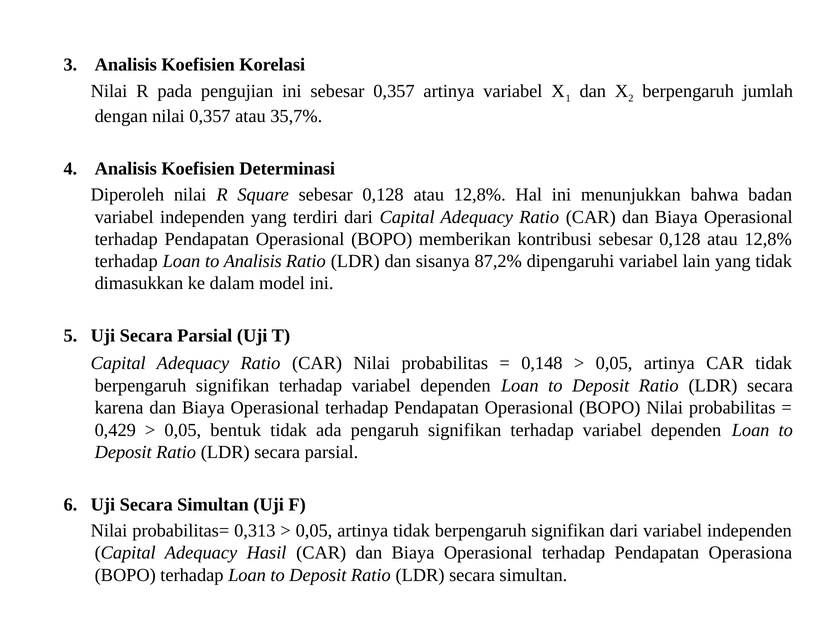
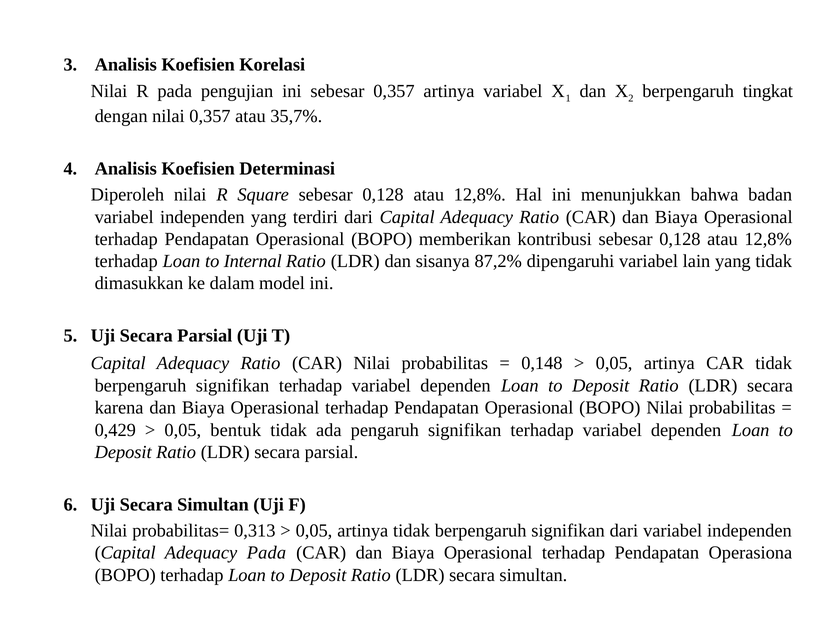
jumlah: jumlah -> tingkat
to Analisis: Analisis -> Internal
Adequacy Hasil: Hasil -> Pada
